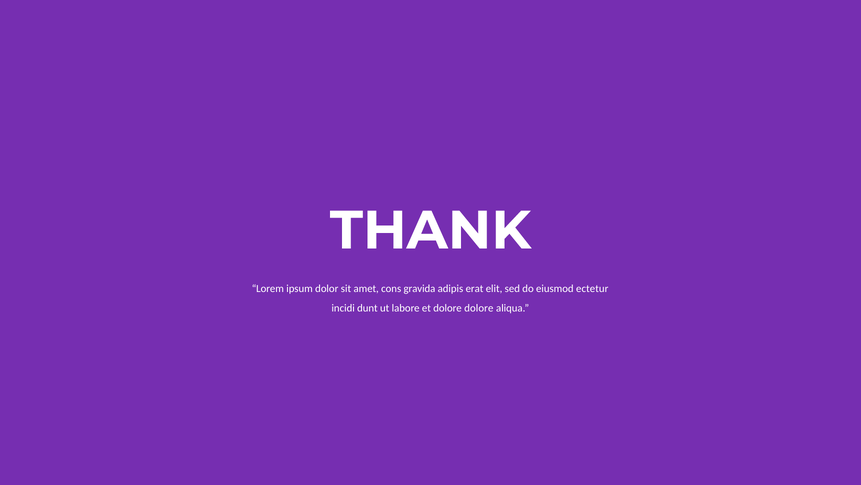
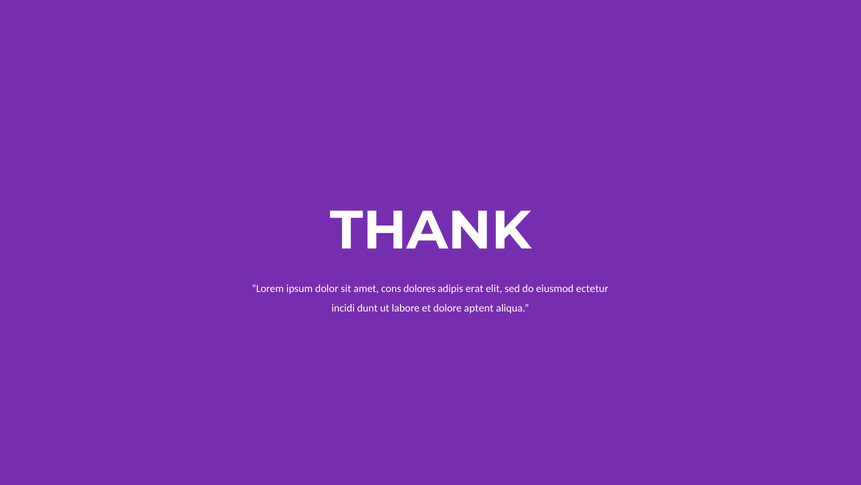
gravida: gravida -> dolores
dolore dolore: dolore -> aptent
